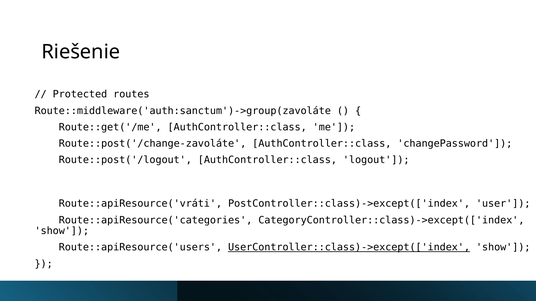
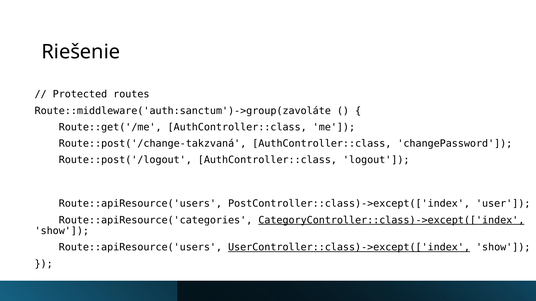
Route::post('/change-zavoláte: Route::post('/change-zavoláte -> Route::post('/change-takzvaná
Route::apiResource('vráti at (140, 204): Route::apiResource('vráti -> Route::apiResource('users
CategoryController::class)->except(['index underline: none -> present
